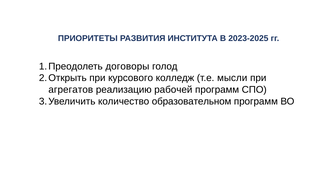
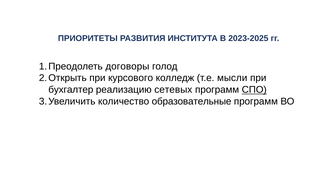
агрегатов: агрегатов -> бухгалтер
рабочей: рабочей -> сетевых
СПО underline: none -> present
образовательном: образовательном -> образовательные
